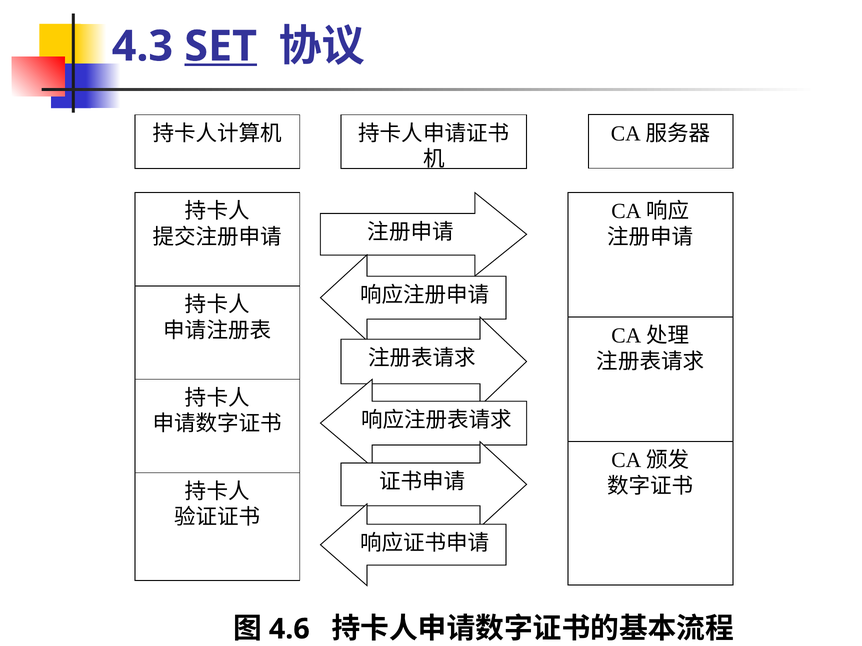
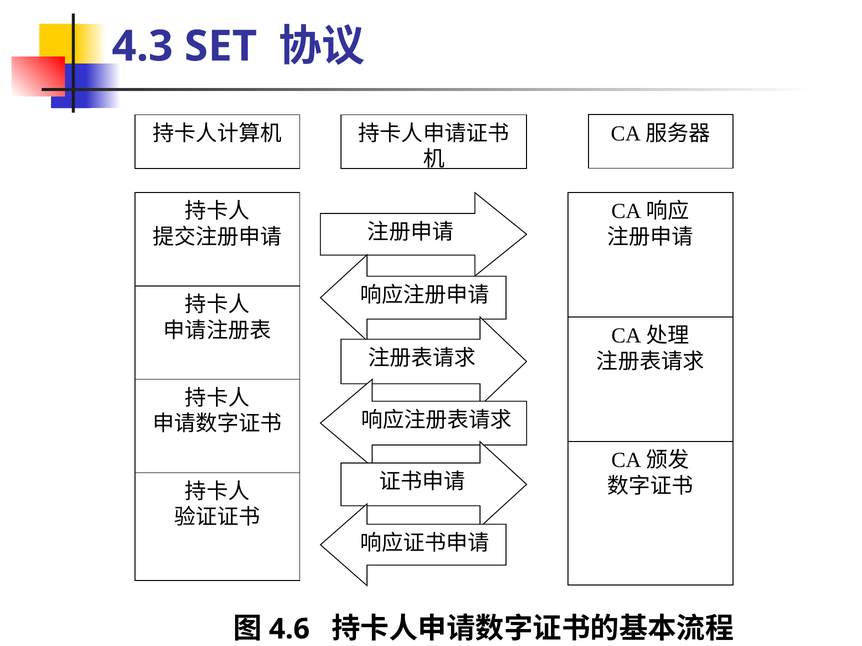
SET underline: present -> none
